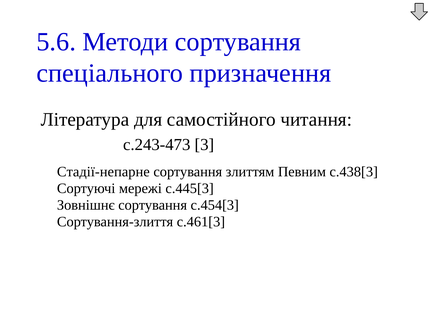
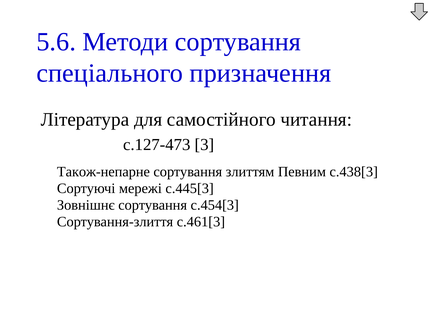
с.243-473: с.243-473 -> с.127-473
Стадії-непарне: Стадії-непарне -> Також-непарне
